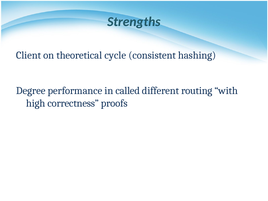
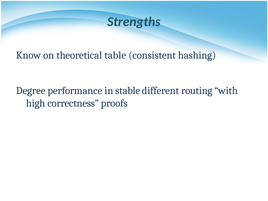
Client: Client -> Know
cycle: cycle -> table
called: called -> stable
